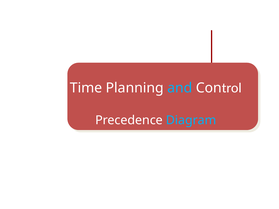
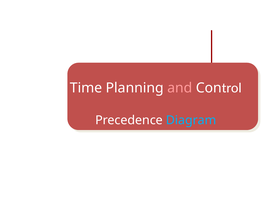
and colour: light blue -> pink
